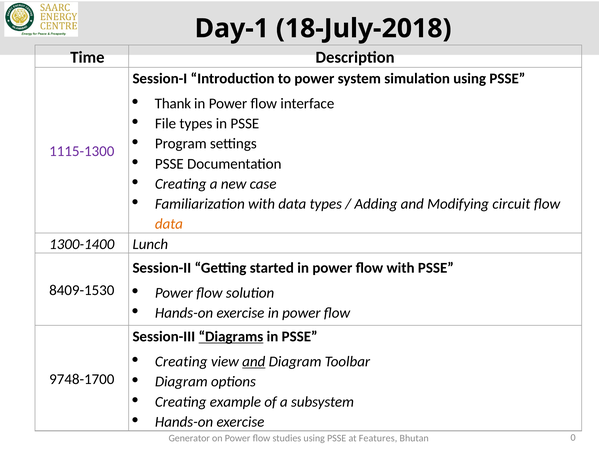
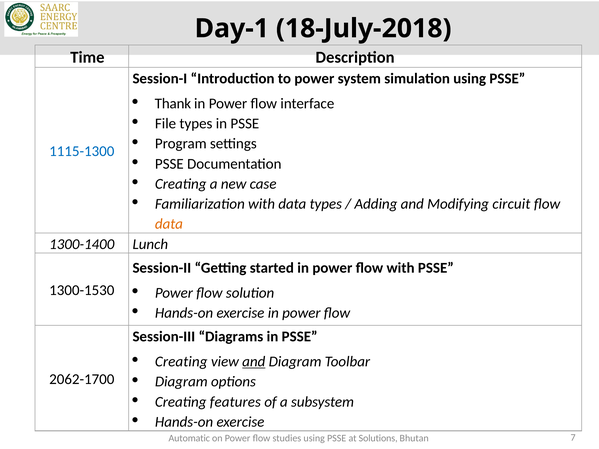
1115-1300 colour: purple -> blue
8409-1530: 8409-1530 -> 1300-1530
Diagrams underline: present -> none
9748-1700: 9748-1700 -> 2062-1700
example: example -> features
Generator: Generator -> Automatic
Features: Features -> Solutions
0: 0 -> 7
